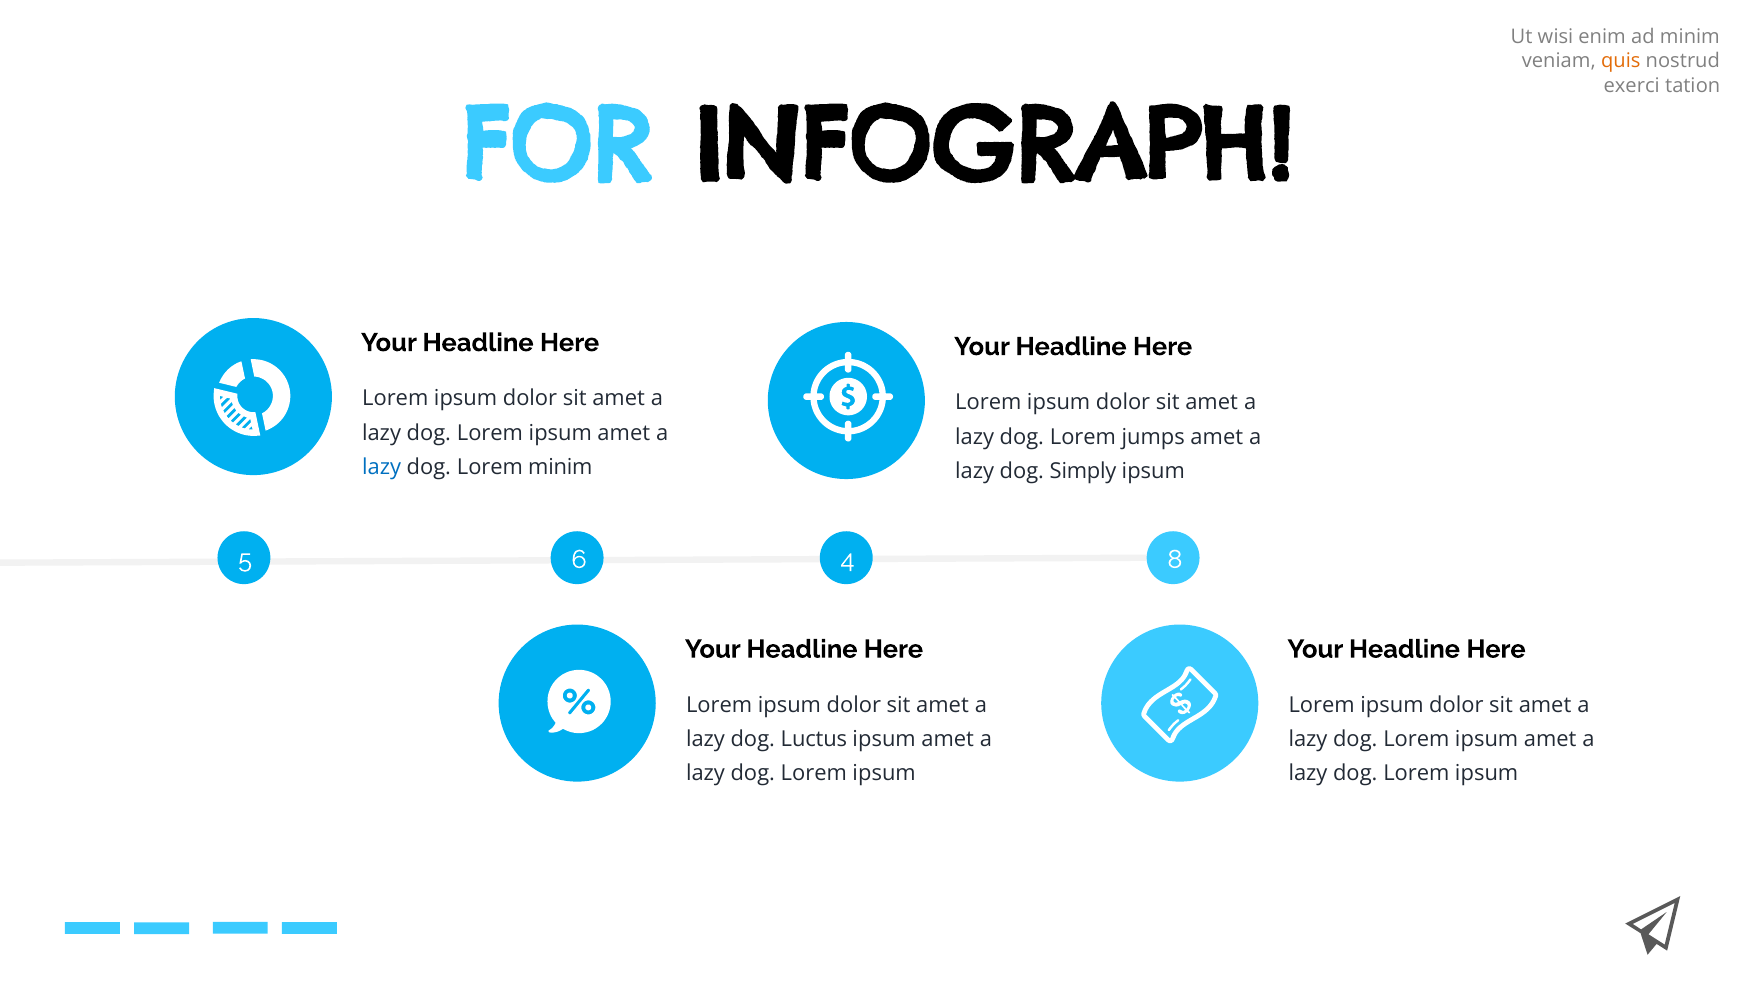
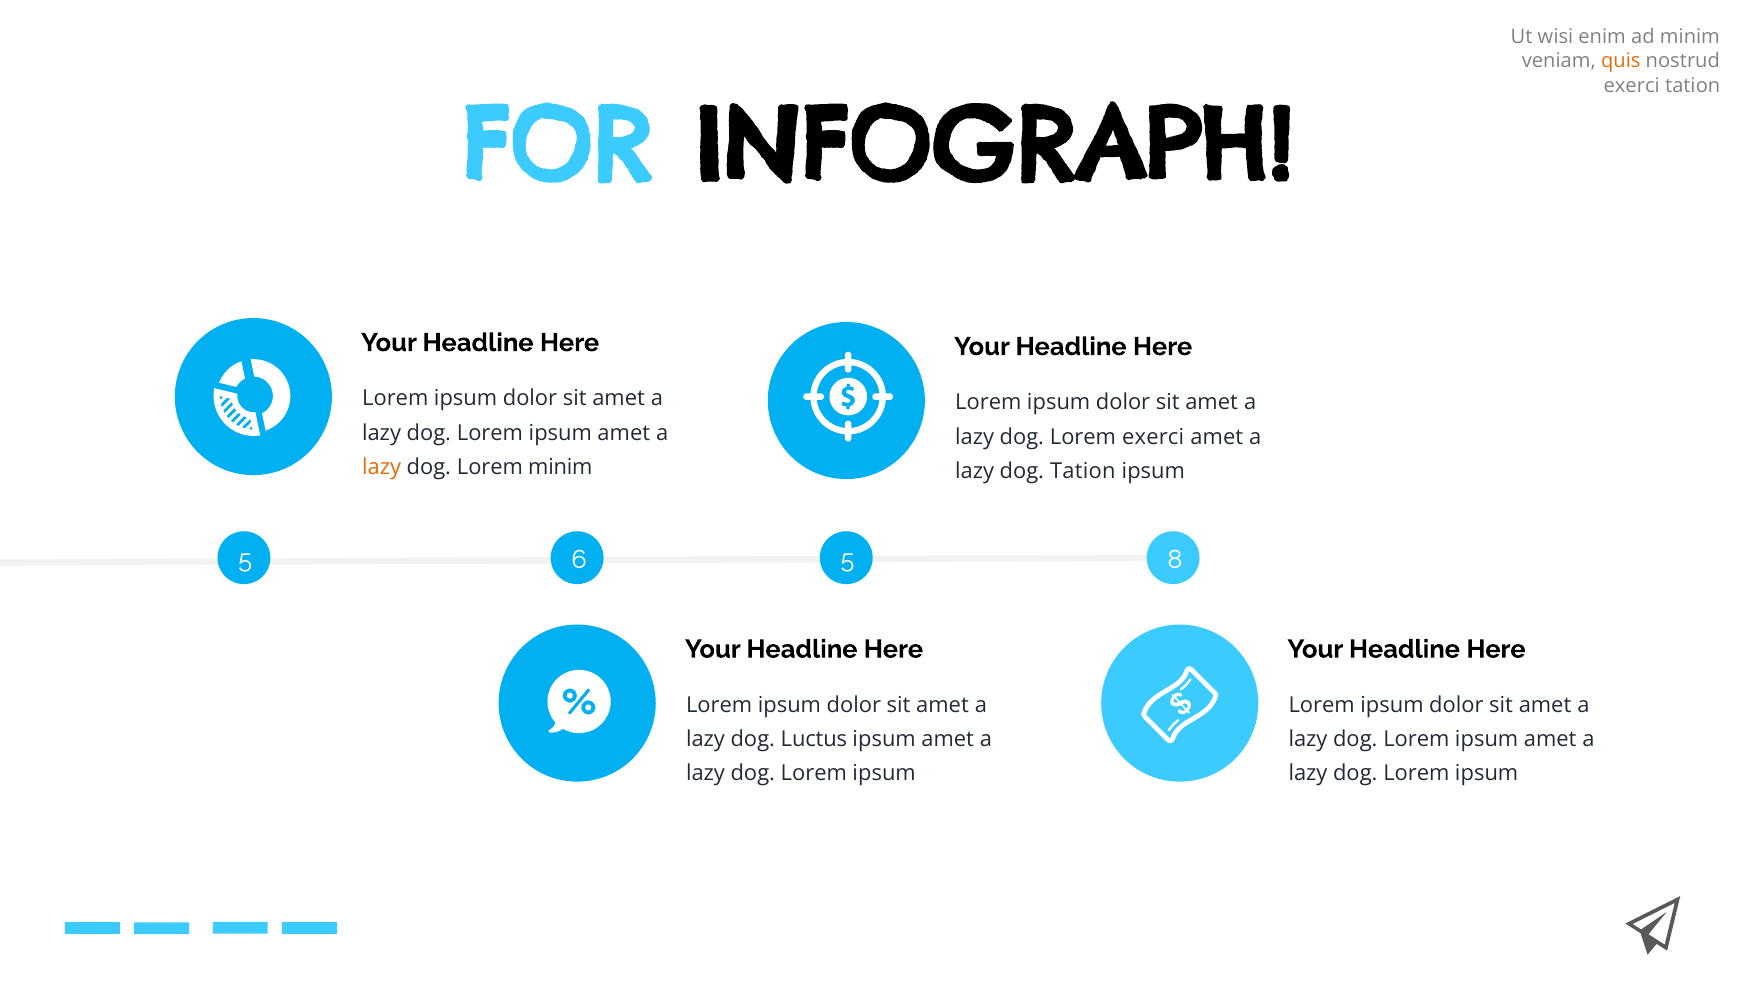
Lorem jumps: jumps -> exerci
lazy at (382, 467) colour: blue -> orange
dog Simply: Simply -> Tation
6 4: 4 -> 5
